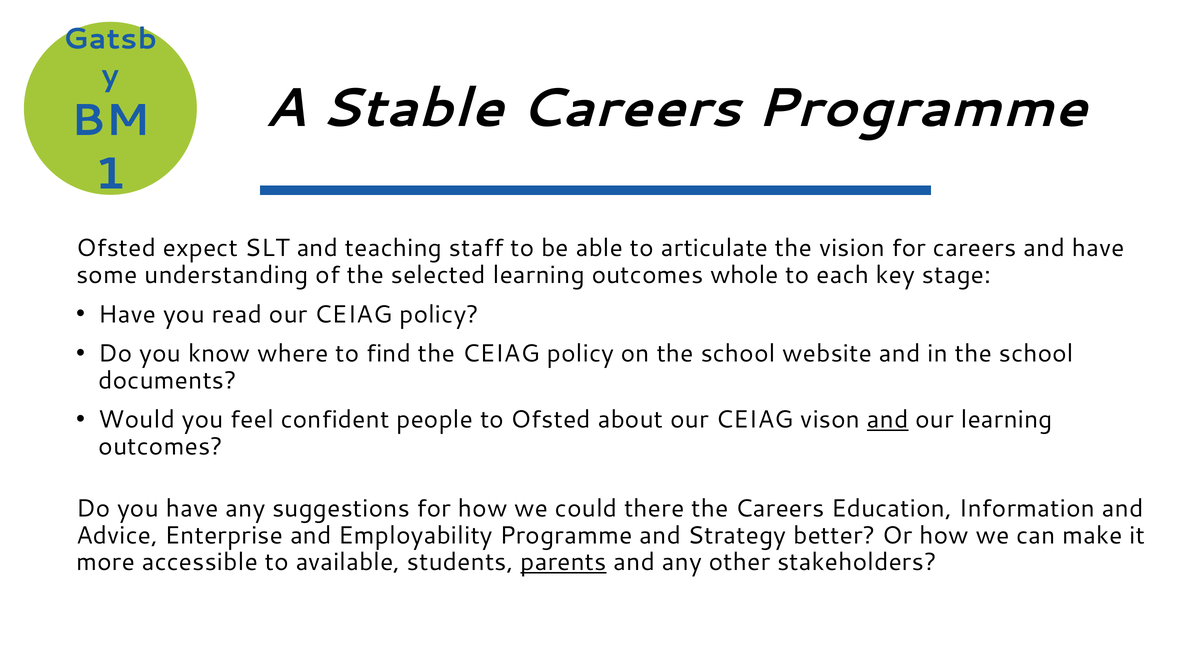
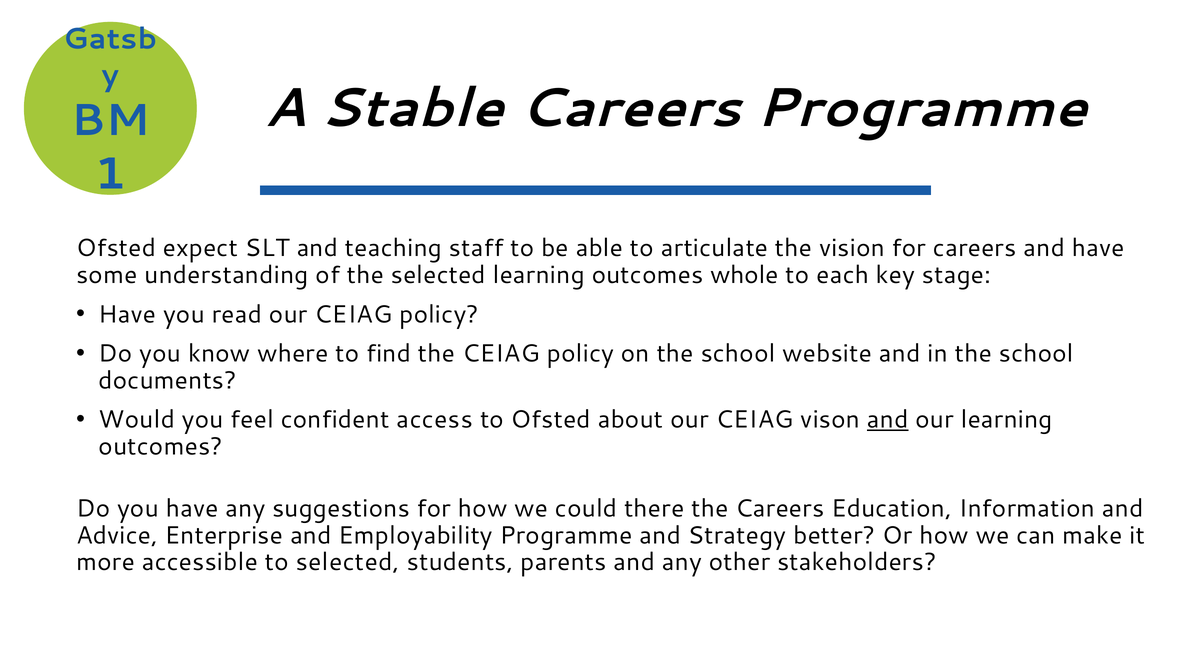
people: people -> access
to available: available -> selected
parents underline: present -> none
